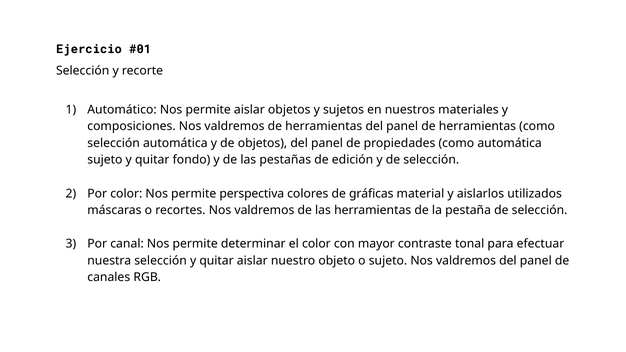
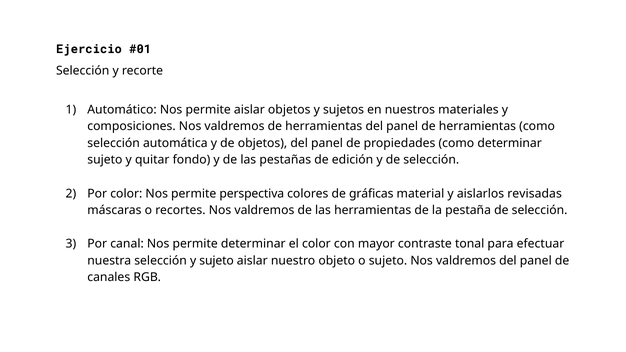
como automática: automática -> determinar
utilizados: utilizados -> revisadas
selección y quitar: quitar -> sujeto
